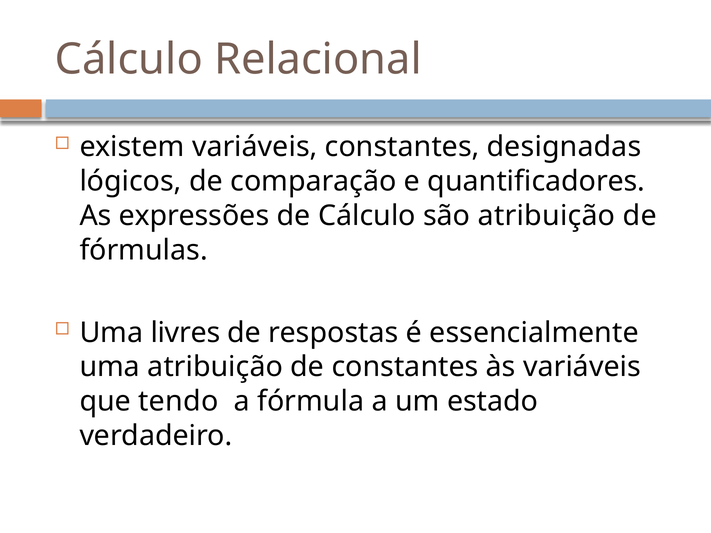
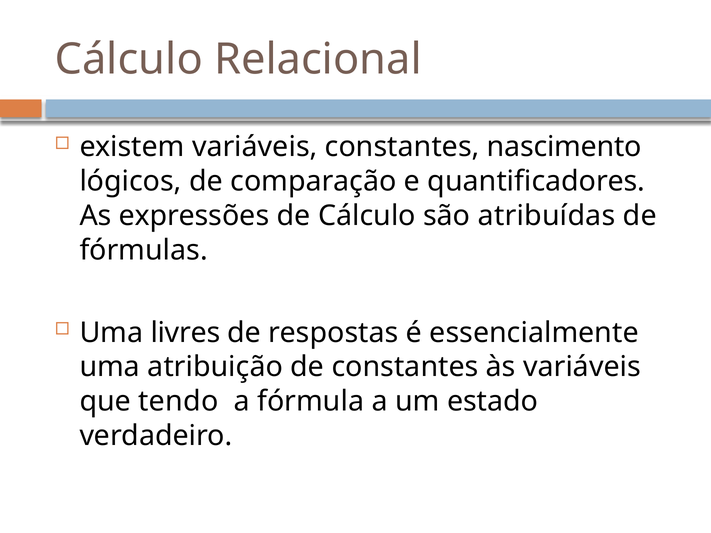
designadas: designadas -> nascimento
são atribuição: atribuição -> atribuídas
